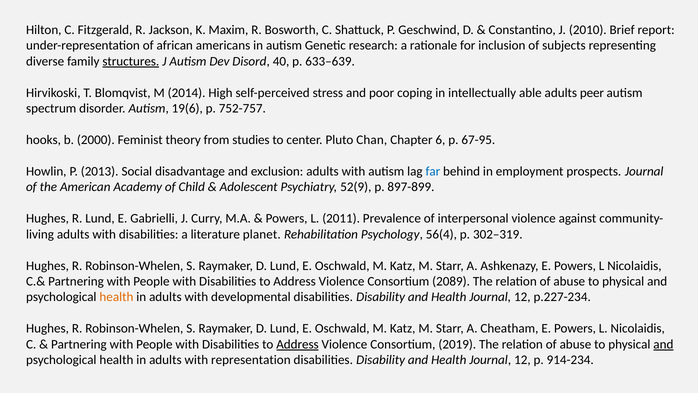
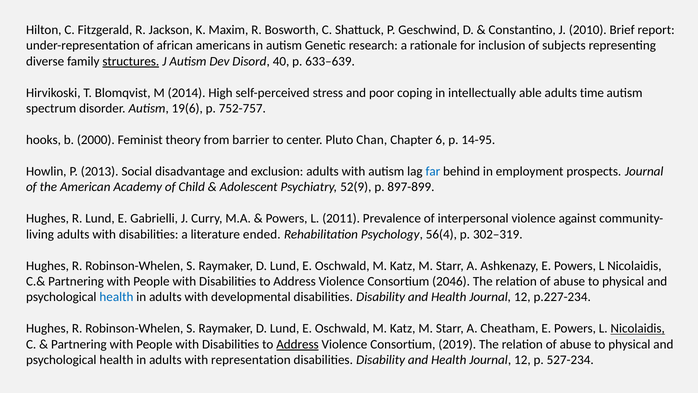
peer: peer -> time
studies: studies -> barrier
67-95: 67-95 -> 14-95
planet: planet -> ended
2089: 2089 -> 2046
health at (116, 297) colour: orange -> blue
Nicolaidis at (638, 328) underline: none -> present
and at (663, 344) underline: present -> none
914-234: 914-234 -> 527-234
